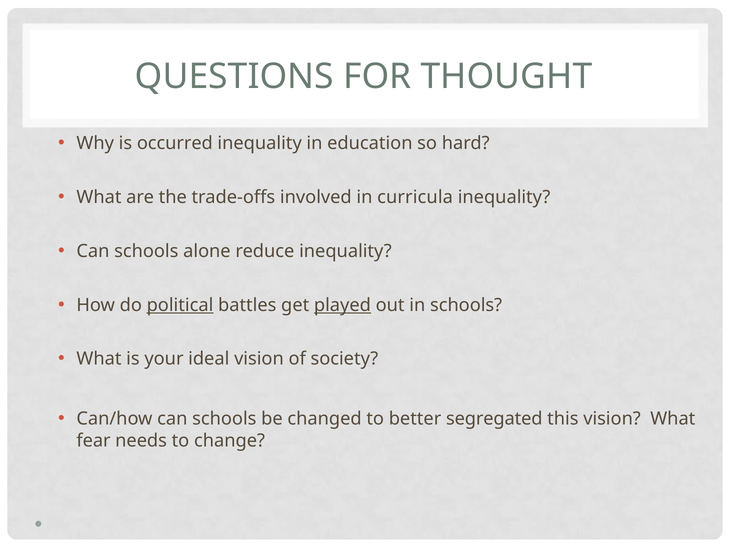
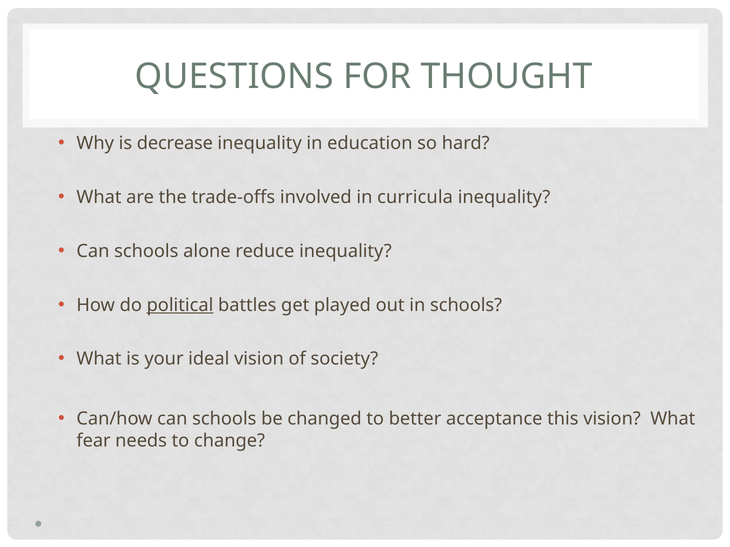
occurred: occurred -> decrease
played underline: present -> none
segregated: segregated -> acceptance
